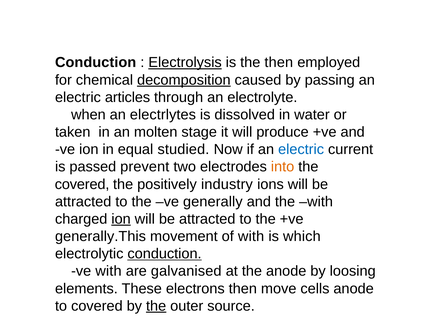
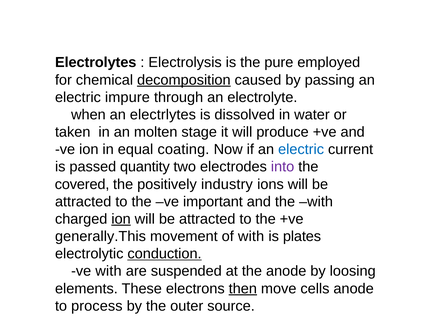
Conduction at (96, 63): Conduction -> Electrolytes
Electrolysis underline: present -> none
the then: then -> pure
articles: articles -> impure
studied: studied -> coating
prevent: prevent -> quantity
into colour: orange -> purple
generally: generally -> important
which: which -> plates
galvanised: galvanised -> suspended
then at (243, 289) underline: none -> present
to covered: covered -> process
the at (156, 306) underline: present -> none
